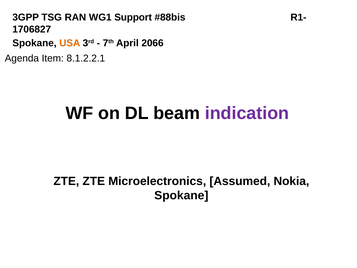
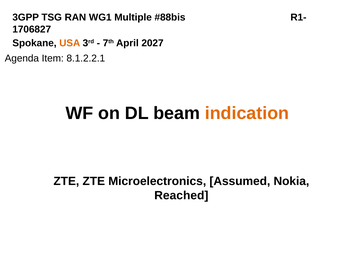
Support: Support -> Multiple
2066: 2066 -> 2027
indication colour: purple -> orange
Spokane at (181, 195): Spokane -> Reached
